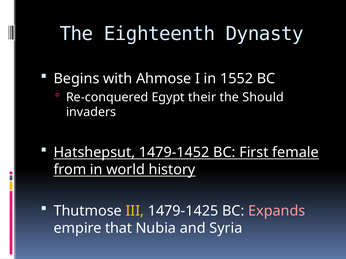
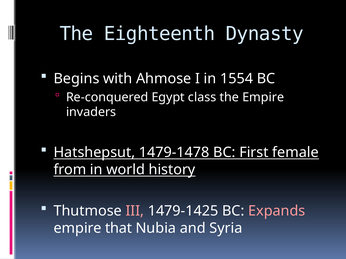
1552: 1552 -> 1554
their: their -> class
the Should: Should -> Empire
1479-1452: 1479-1452 -> 1479-1478
III colour: yellow -> pink
